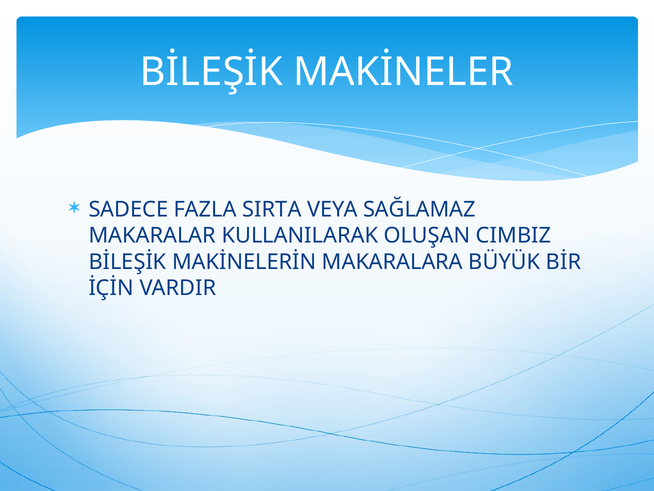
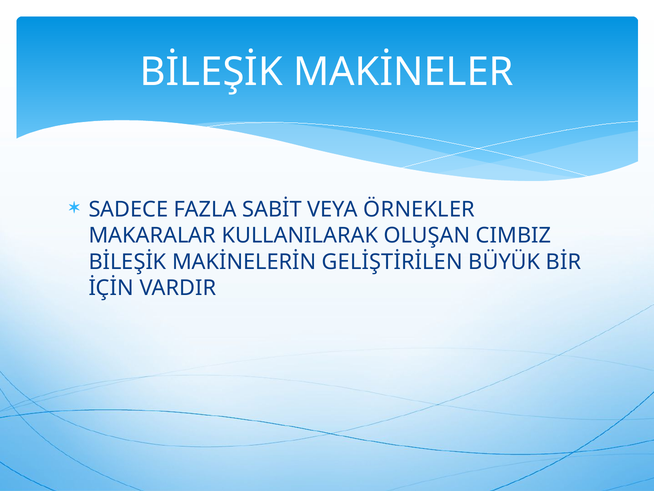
SIRTA: SIRTA -> SABİT
SAĞLAMAZ: SAĞLAMAZ -> ÖRNEKLER
MAKARALARA: MAKARALARA -> GELİŞTİRİLEN
